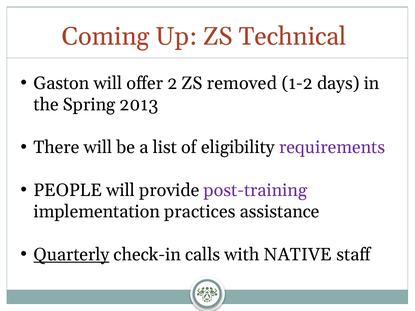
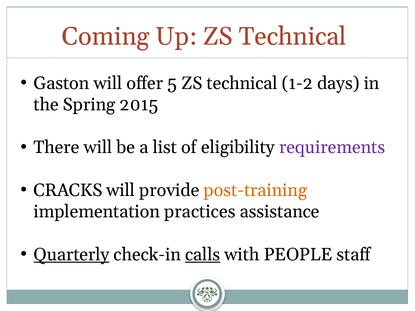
2: 2 -> 5
removed at (242, 83): removed -> technical
2013: 2013 -> 2015
PEOPLE: PEOPLE -> CRACKS
post-training colour: purple -> orange
calls underline: none -> present
NATIVE: NATIVE -> PEOPLE
